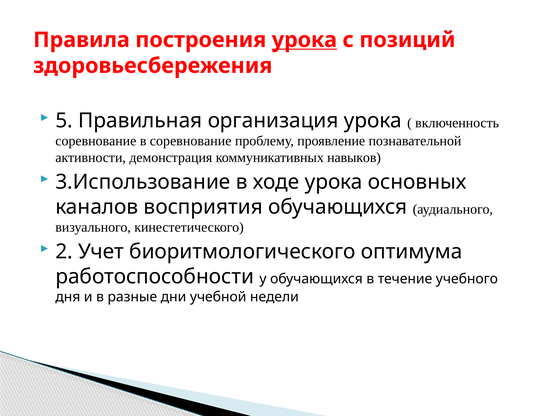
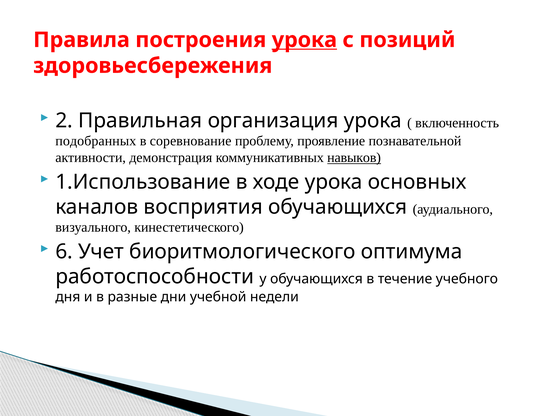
5: 5 -> 2
соревнование at (96, 141): соревнование -> подобранных
навыков underline: none -> present
3.Использование: 3.Использование -> 1.Использование
2: 2 -> 6
